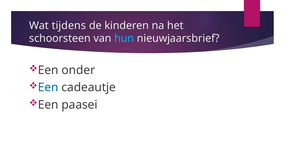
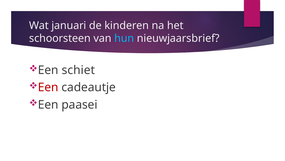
tijdens: tijdens -> januari
onder: onder -> schiet
Een at (48, 87) colour: blue -> red
